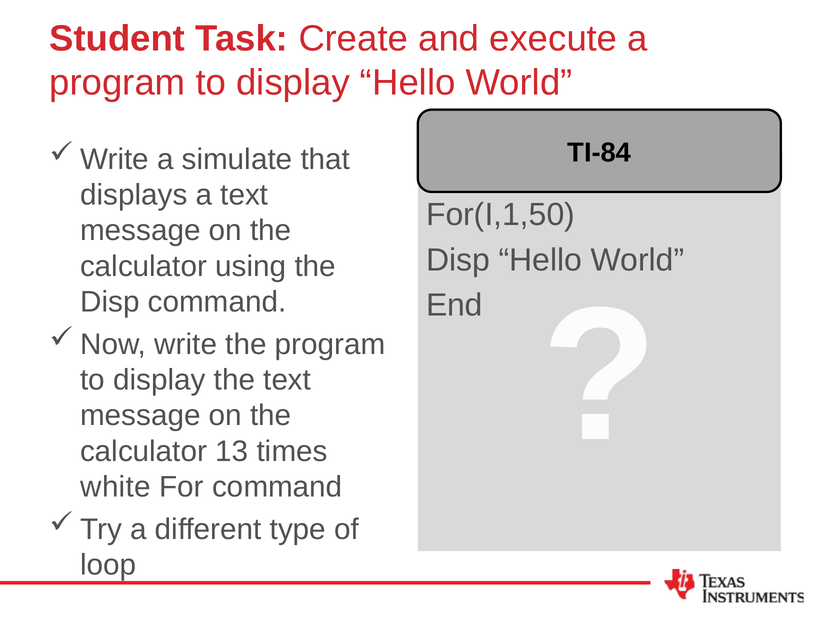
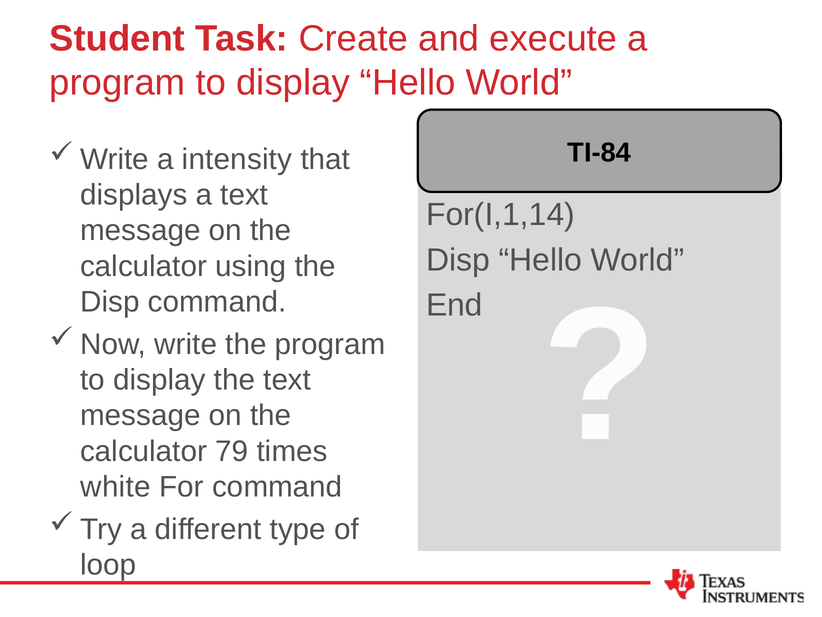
simulate: simulate -> intensity
For(I,1,50: For(I,1,50 -> For(I,1,14
13: 13 -> 79
